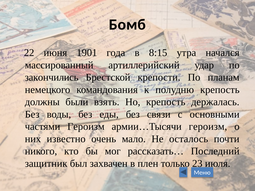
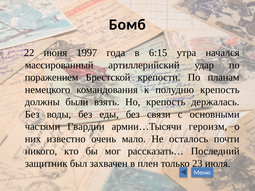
1901: 1901 -> 1997
8:15: 8:15 -> 6:15
закончились: закончились -> поражением
частями Героизм: Героизм -> Гвардии
